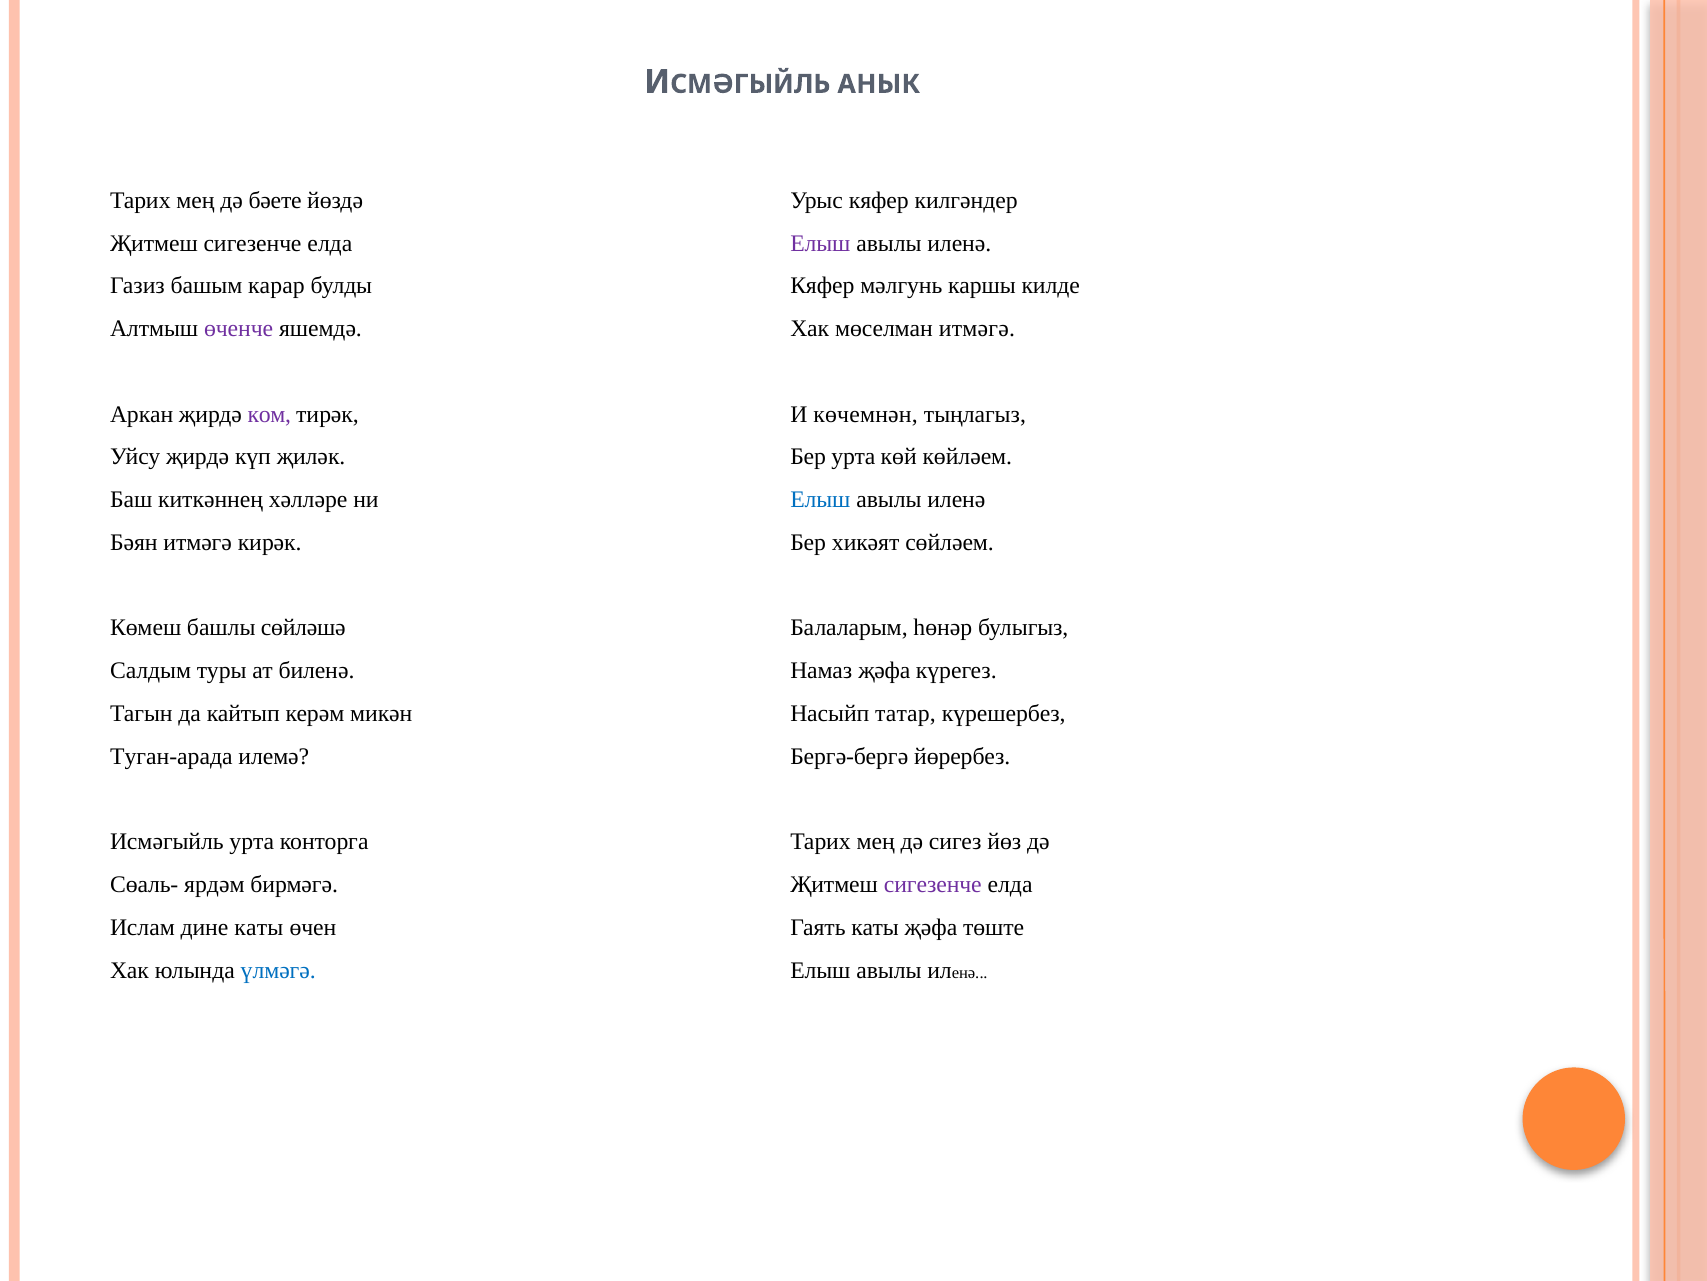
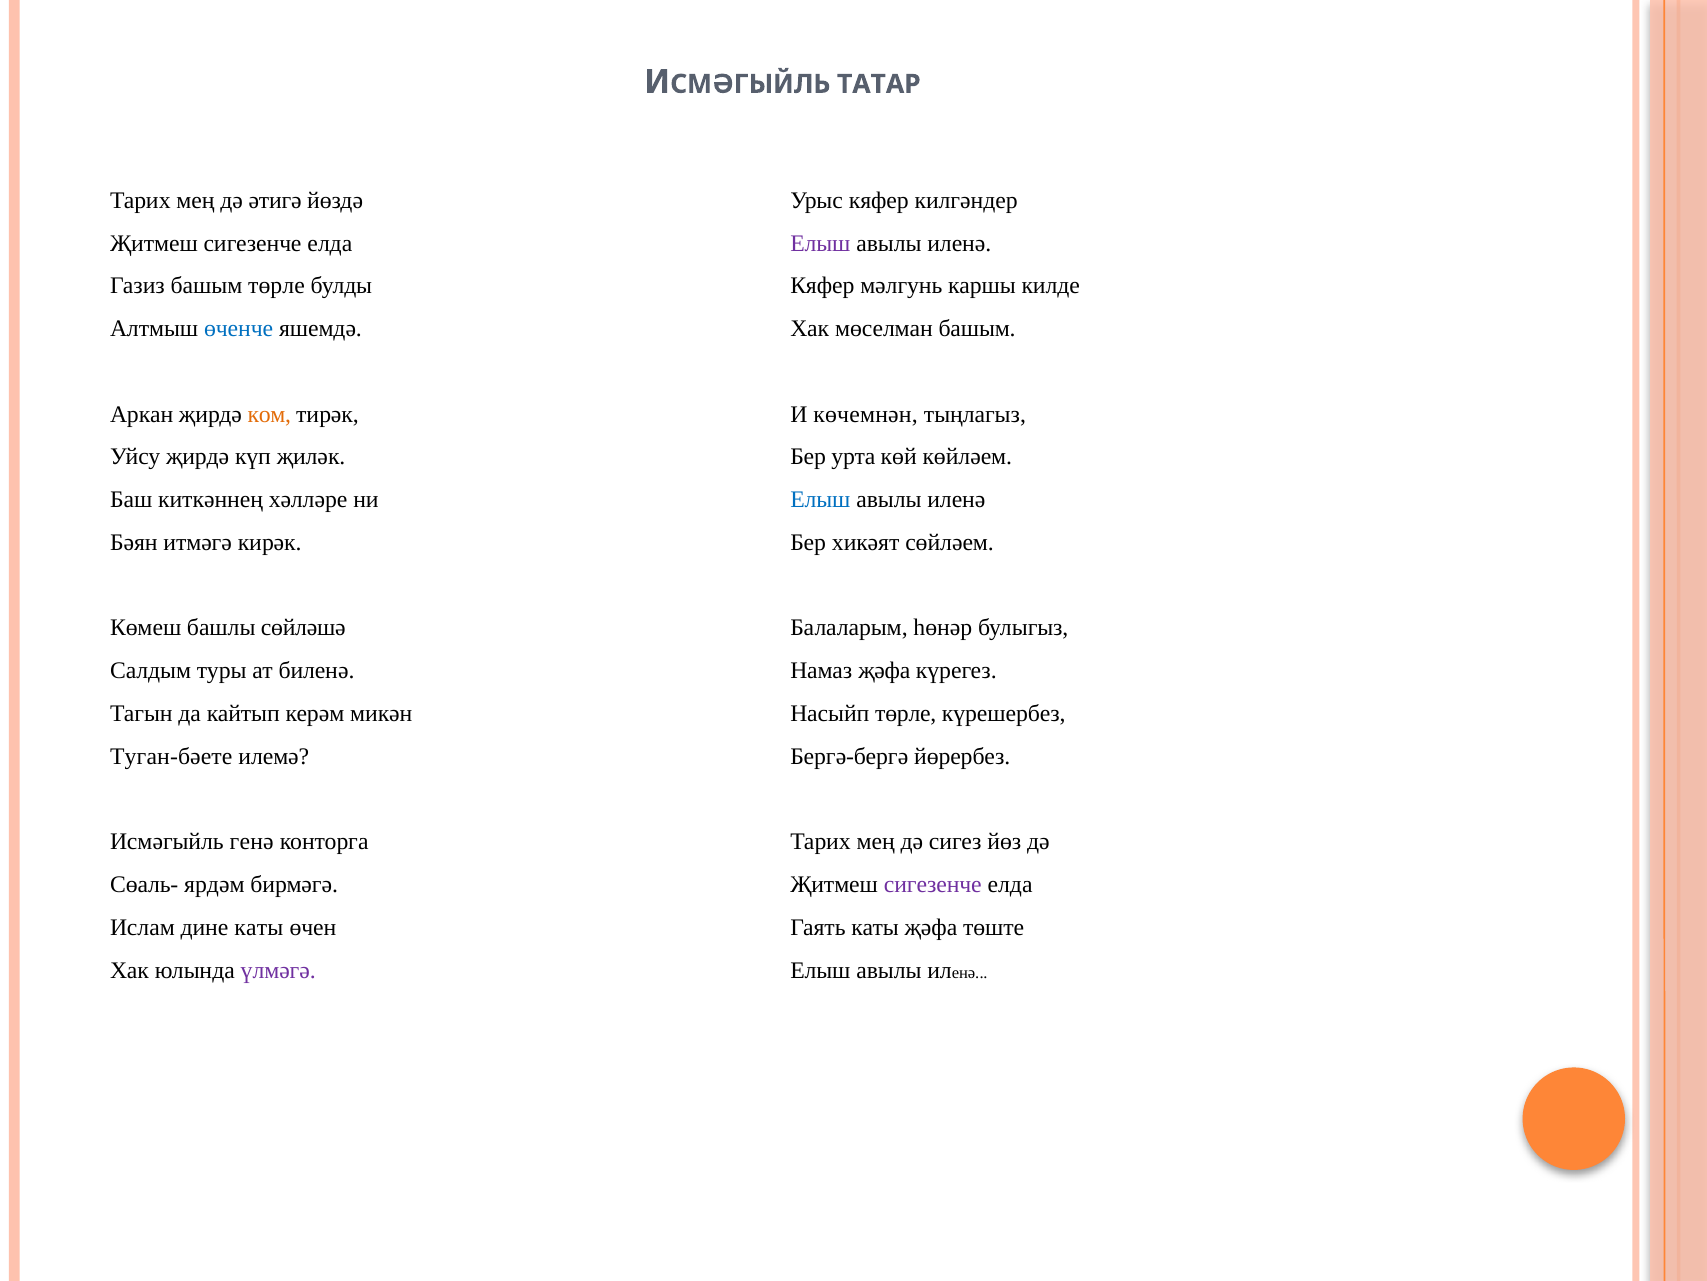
АНЫК: АНЫК -> ТАТАР
бәете: бәете -> әтигә
башым карар: карар -> төрле
өченче colour: purple -> blue
мөселман итмәгә: итмәгә -> башым
ком colour: purple -> orange
Насыйп татар: татар -> төрле
Туган-арада: Туган-арада -> Туган-бәете
Исмәгыйль урта: урта -> генә
үлмәгә colour: blue -> purple
